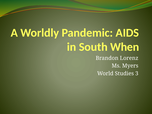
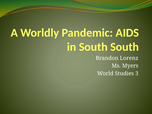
South When: When -> South
